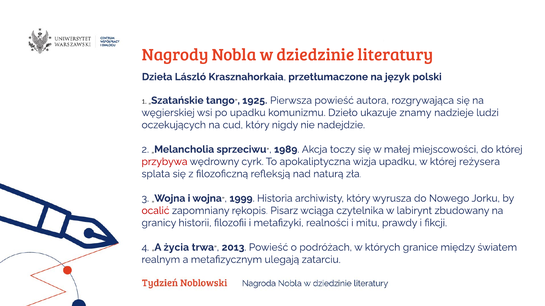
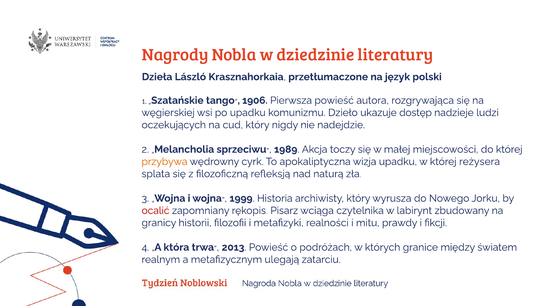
1925: 1925 -> 1906
znamy: znamy -> dostęp
przybywa colour: red -> orange
życia: życia -> która
